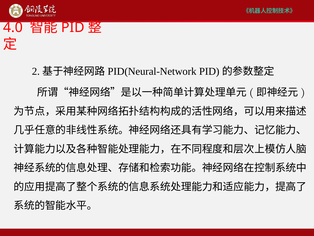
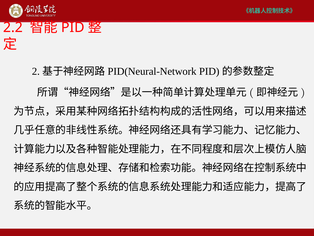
4.0: 4.0 -> 2.2
